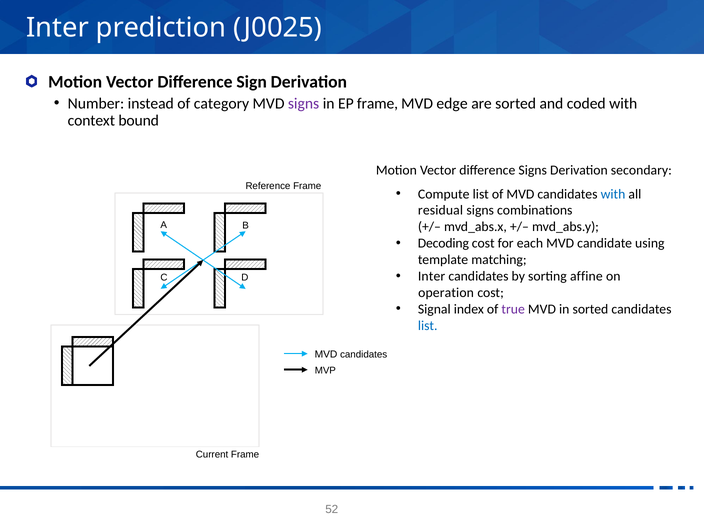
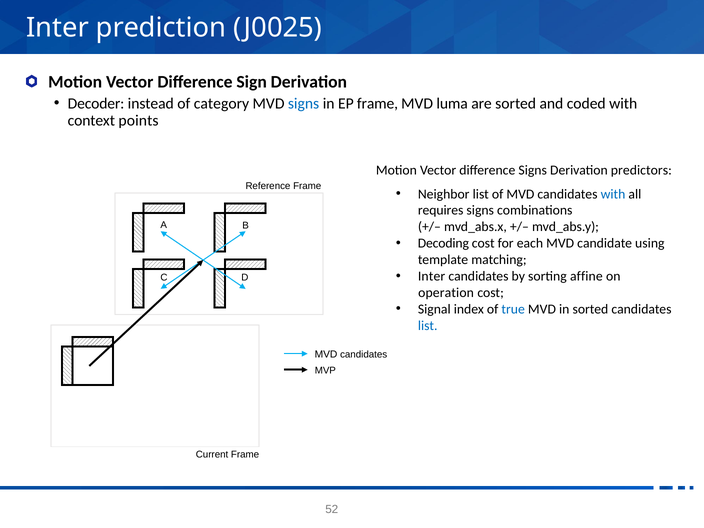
Number: Number -> Decoder
signs at (304, 103) colour: purple -> blue
edge: edge -> luma
bound: bound -> points
secondary: secondary -> predictors
Compute: Compute -> Neighbor
residual: residual -> requires
true colour: purple -> blue
